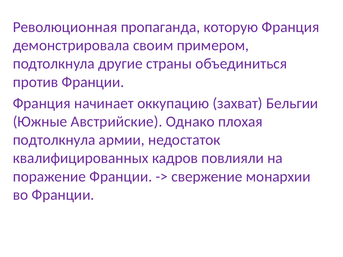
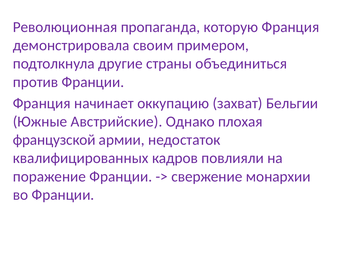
подтолкнула at (54, 140): подтолкнула -> французской
